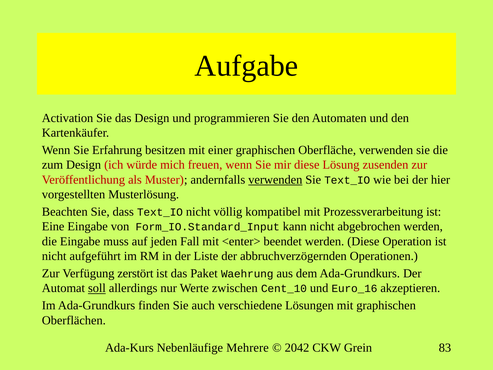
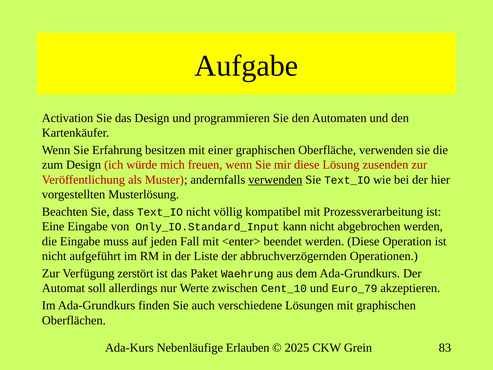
Form_IO.Standard_Input: Form_IO.Standard_Input -> Only_IO.Standard_Input
soll underline: present -> none
Euro_16: Euro_16 -> Euro_79
Mehrere: Mehrere -> Erlauben
2042: 2042 -> 2025
